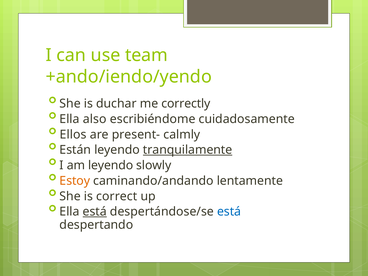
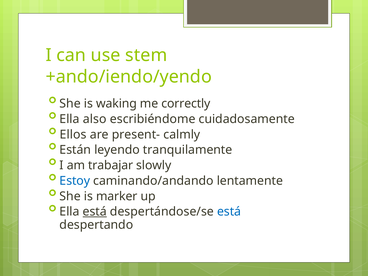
team: team -> stem
duchar: duchar -> waking
tranquilamente underline: present -> none
am leyendo: leyendo -> trabajar
Estoy colour: orange -> blue
correct: correct -> marker
